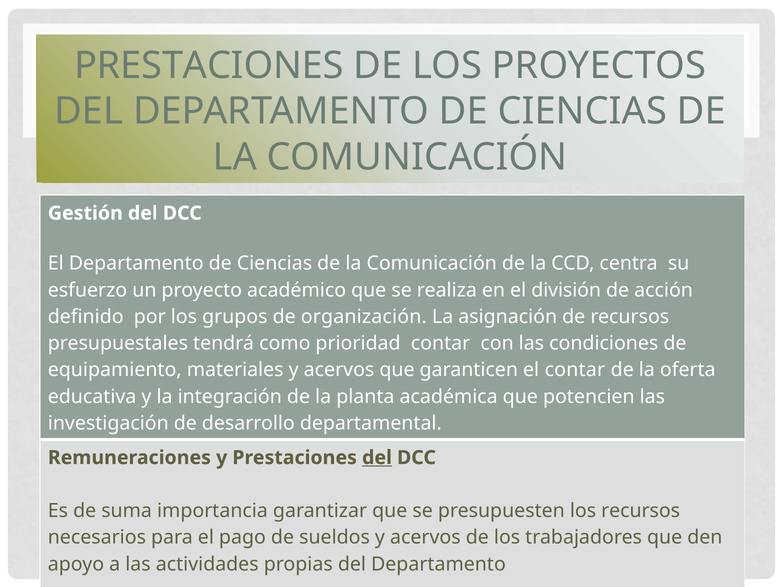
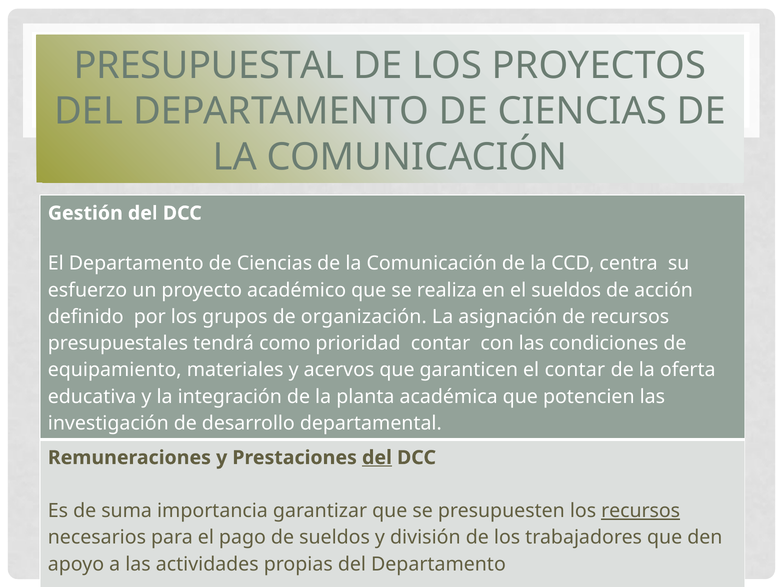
PRESTACIONES at (209, 66): PRESTACIONES -> PRESUPUESTAL
el división: división -> sueldos
recursos at (641, 511) underline: none -> present
sueldos y acervos: acervos -> división
